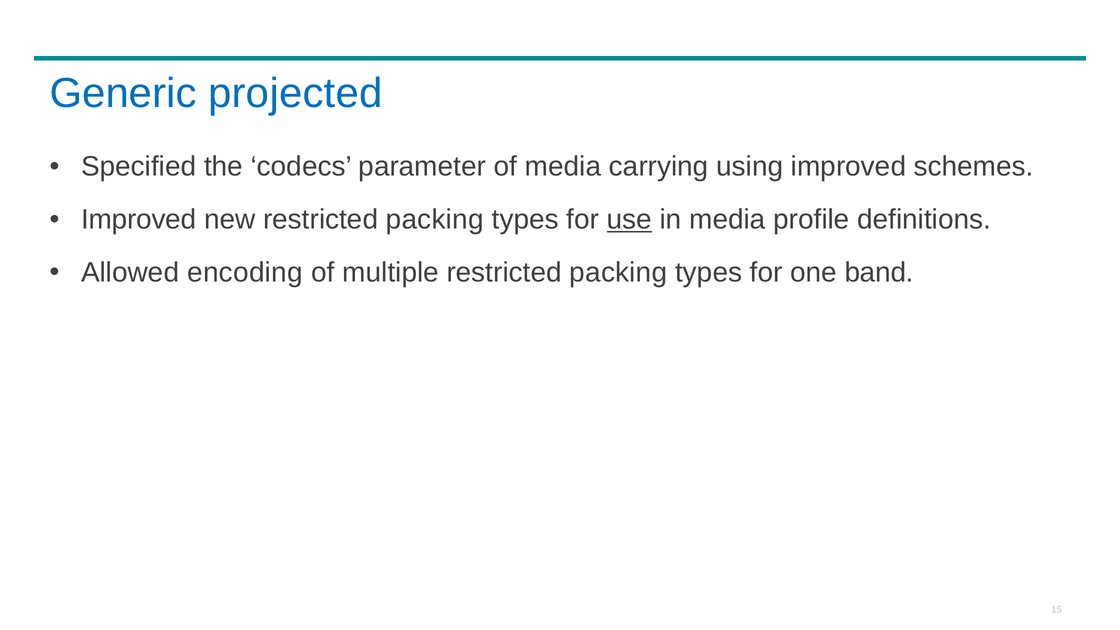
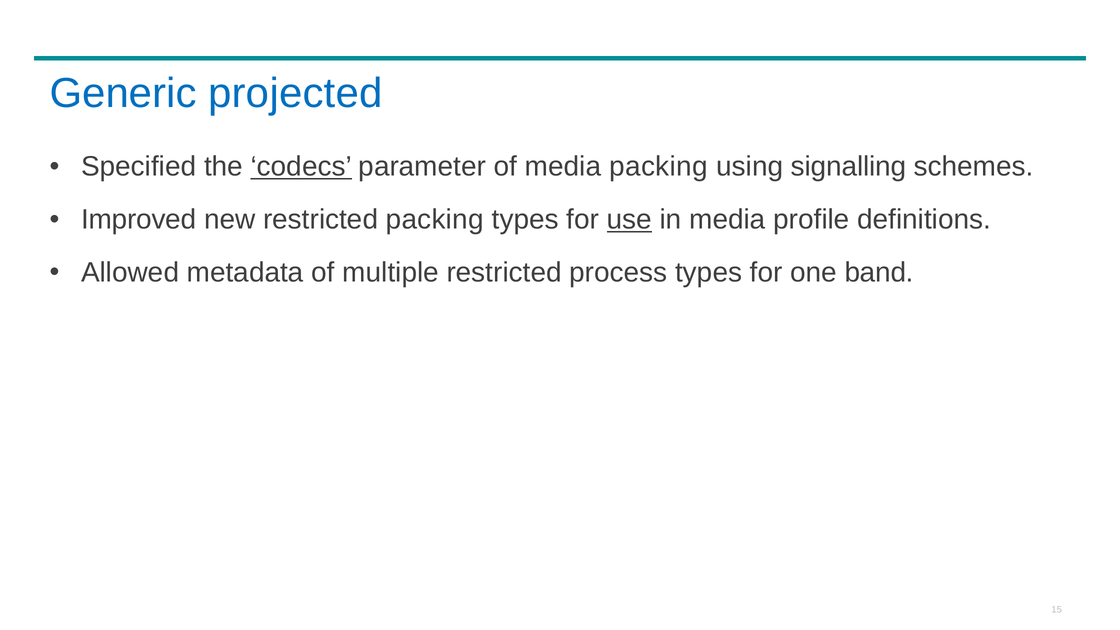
codecs underline: none -> present
media carrying: carrying -> packing
using improved: improved -> signalling
encoding: encoding -> metadata
multiple restricted packing: packing -> process
